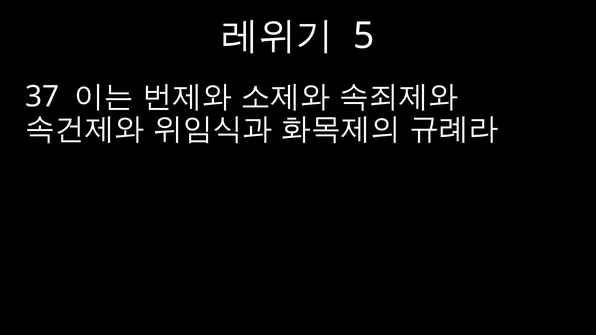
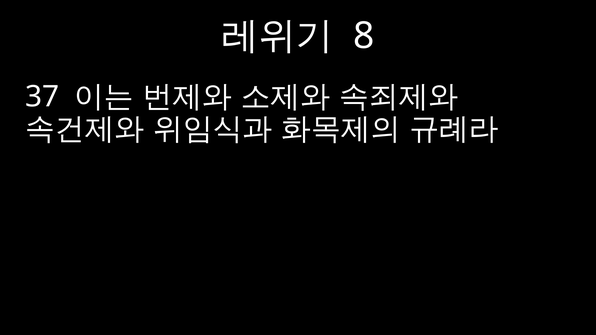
5: 5 -> 8
